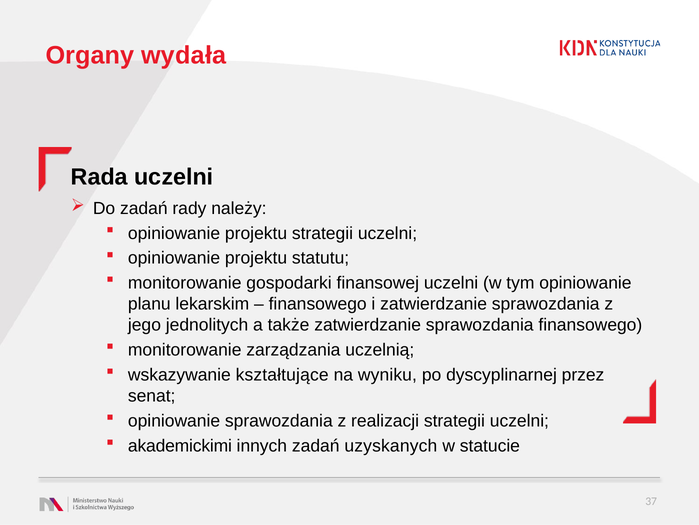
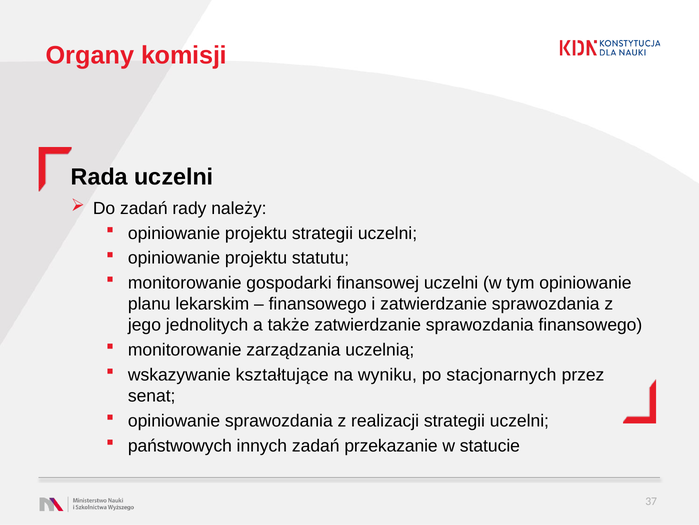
wydała: wydała -> komisji
dyscyplinarnej: dyscyplinarnej -> stacjonarnych
akademickimi: akademickimi -> państwowych
uzyskanych: uzyskanych -> przekazanie
